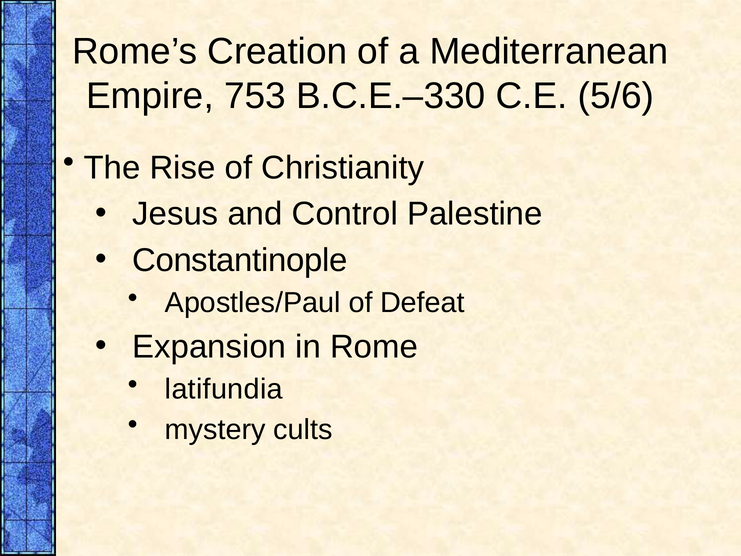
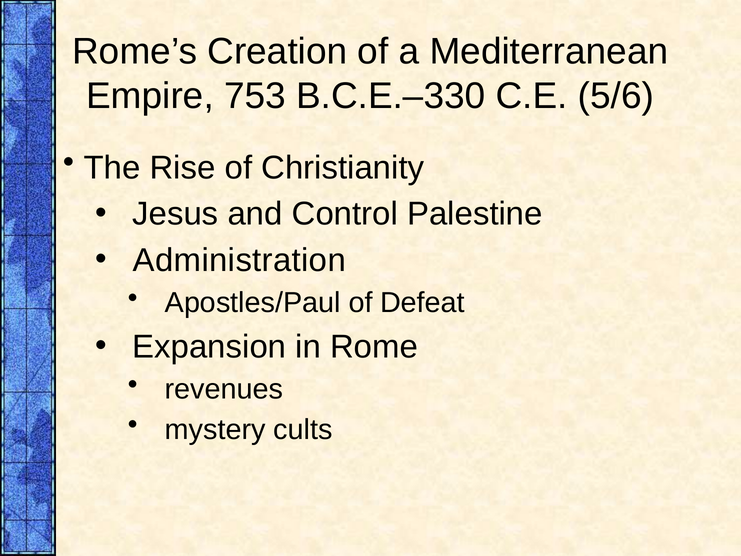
Constantinople: Constantinople -> Administration
latifundia: latifundia -> revenues
